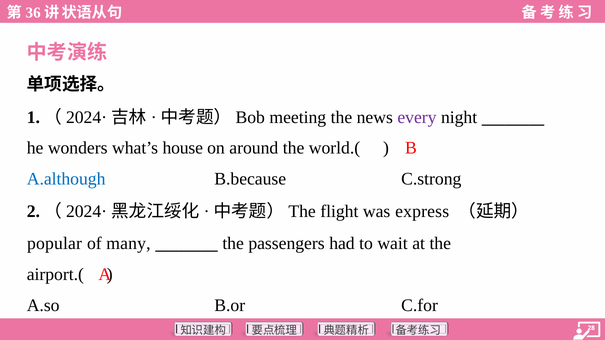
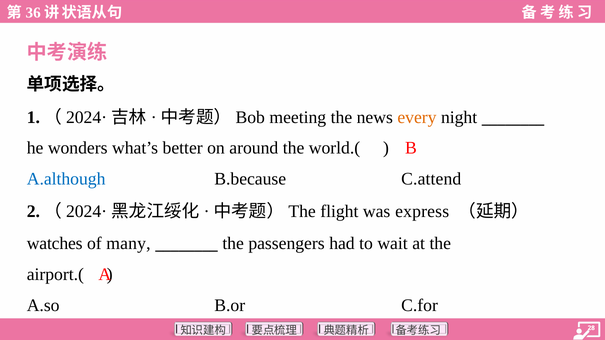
every colour: purple -> orange
house: house -> better
C.strong: C.strong -> C.attend
popular: popular -> watches
